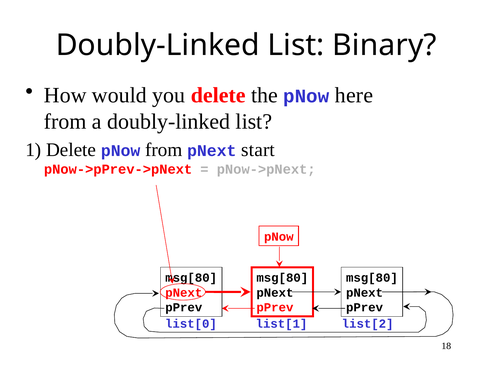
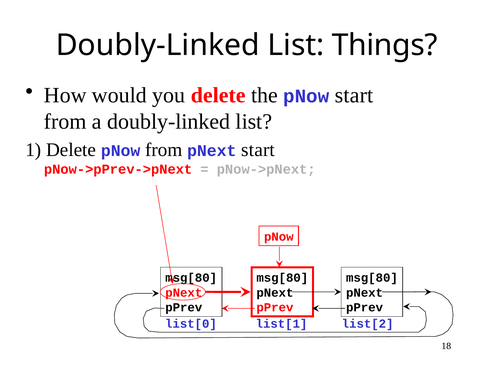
Binary: Binary -> Things
pNow here: here -> start
